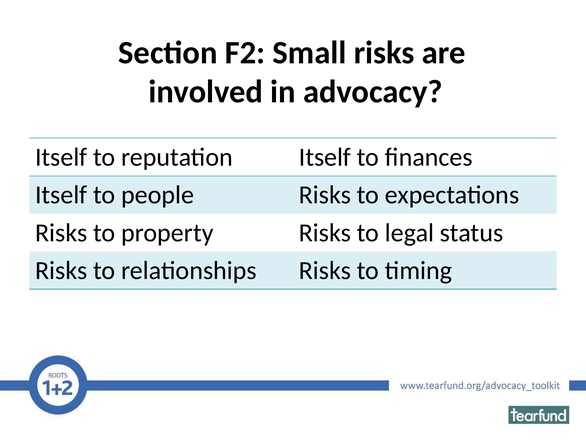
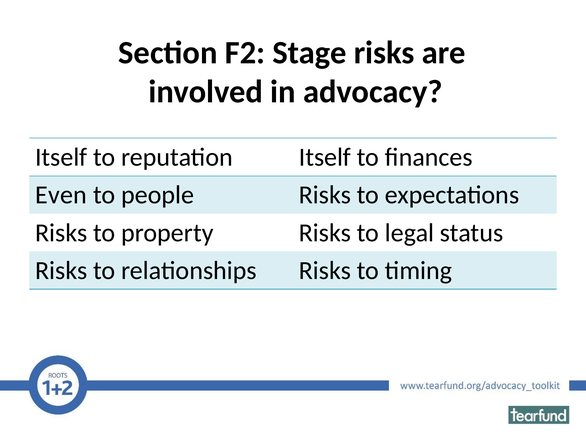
Small: Small -> Stage
Itself at (61, 195): Itself -> Even
